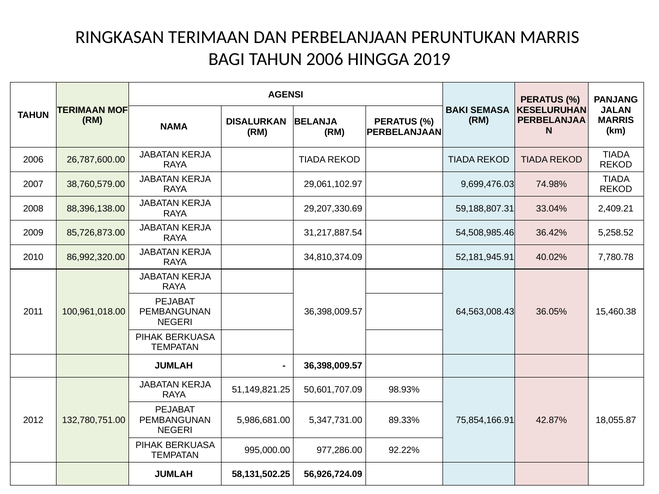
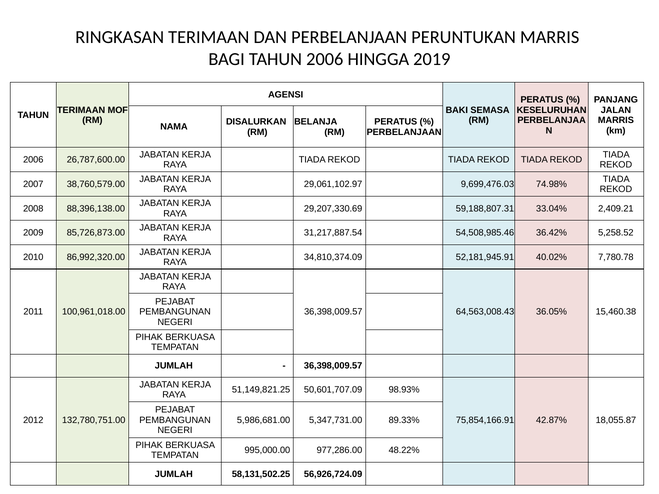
92.22%: 92.22% -> 48.22%
